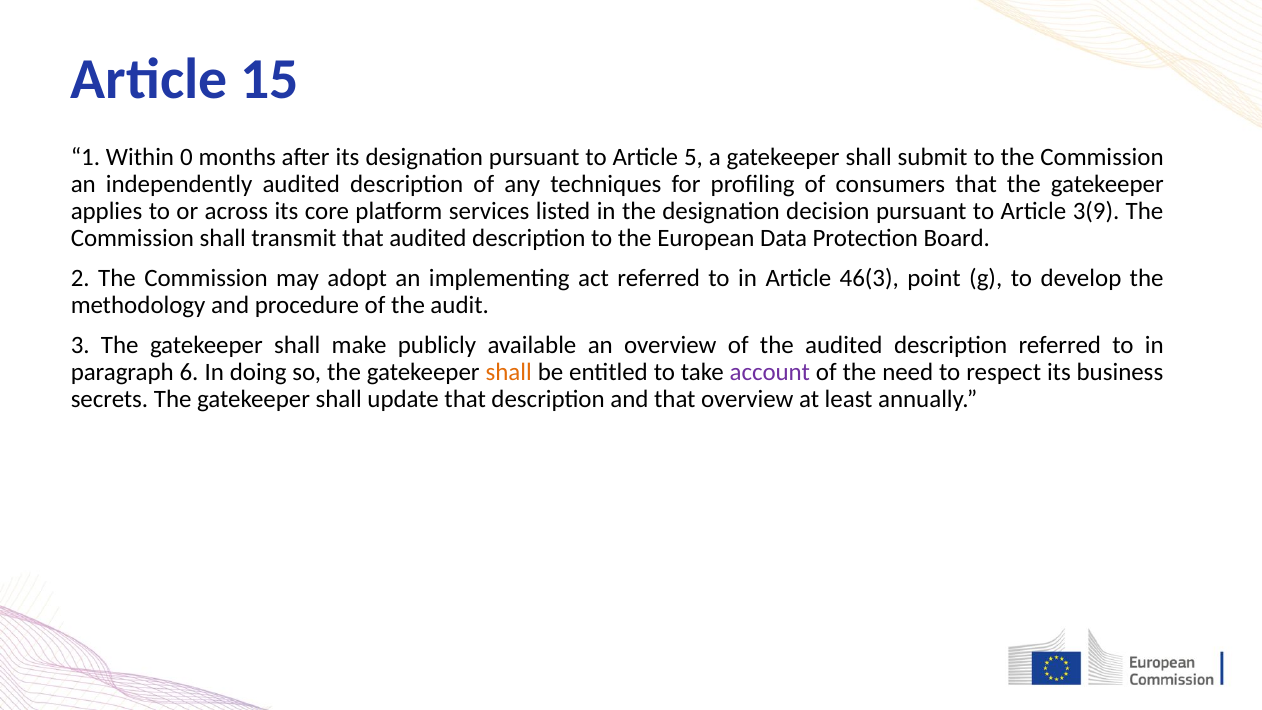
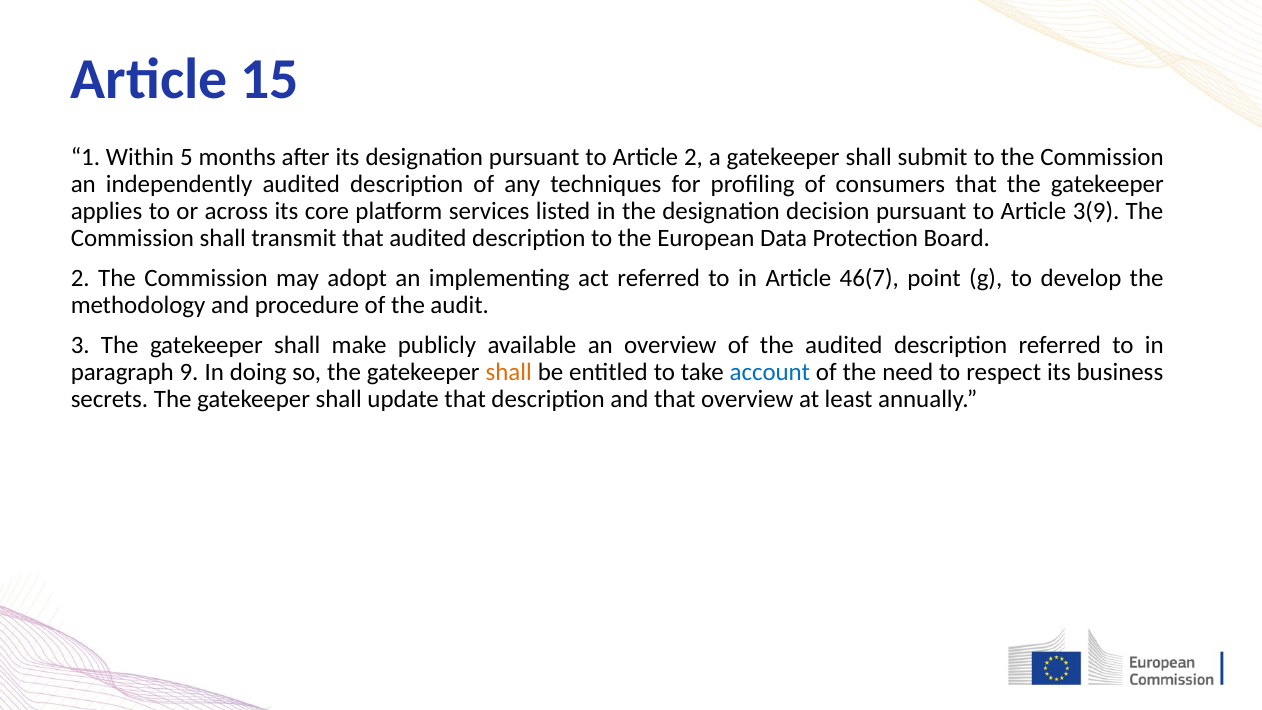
0: 0 -> 5
Article 5: 5 -> 2
46(3: 46(3 -> 46(7
6: 6 -> 9
account colour: purple -> blue
